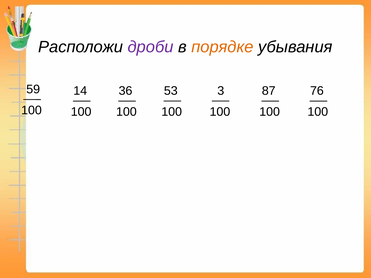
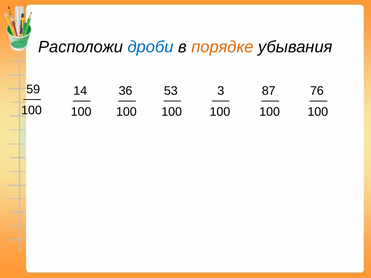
дроби colour: purple -> blue
